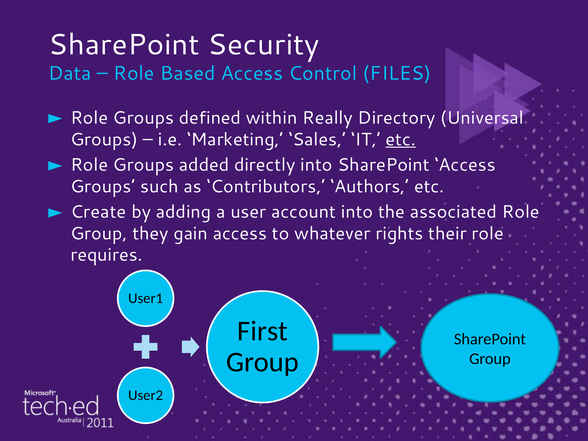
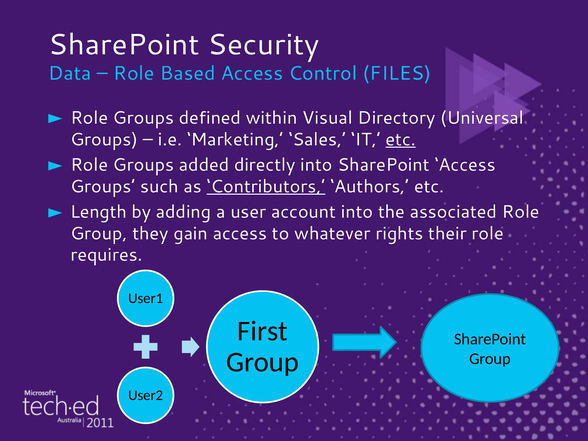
Really: Really -> Visual
Contributors underline: none -> present
Create: Create -> Length
